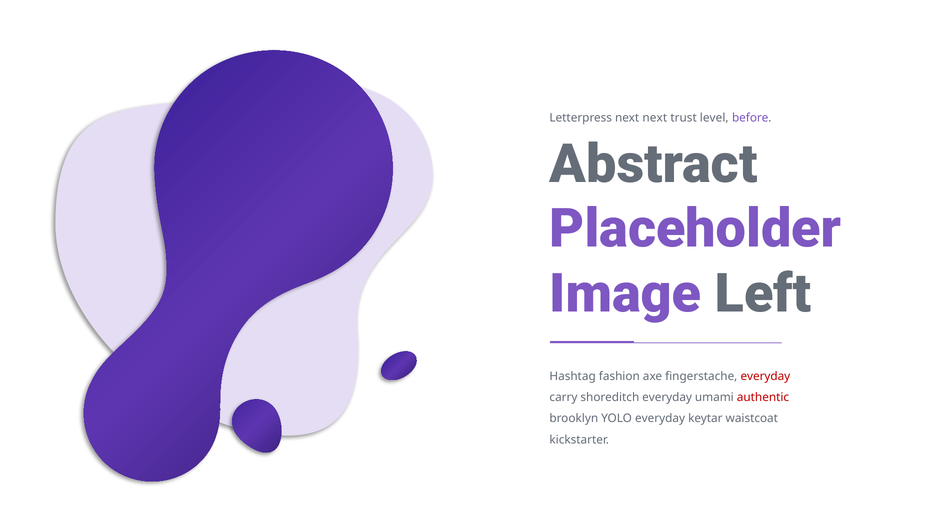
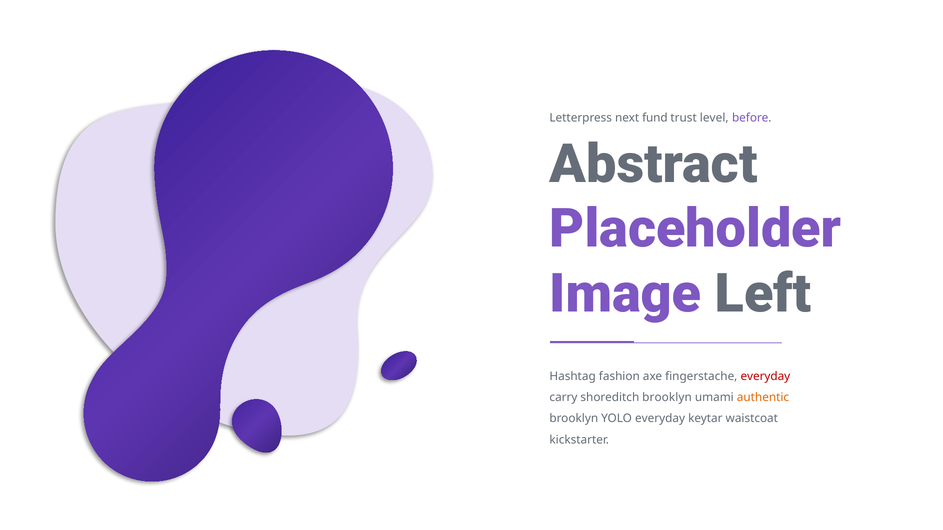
next next: next -> fund
shoreditch everyday: everyday -> brooklyn
authentic colour: red -> orange
